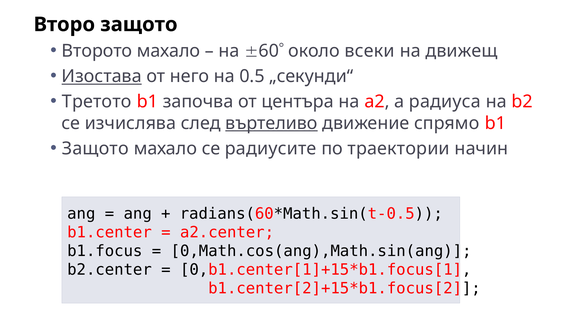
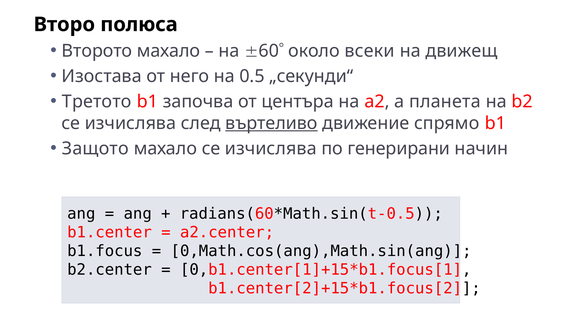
Второ защото: защото -> полюса
Изостава underline: present -> none
радиуса: радиуса -> планета
махало се радиусите: радиусите -> изчислява
траектории: траектории -> генерирани
